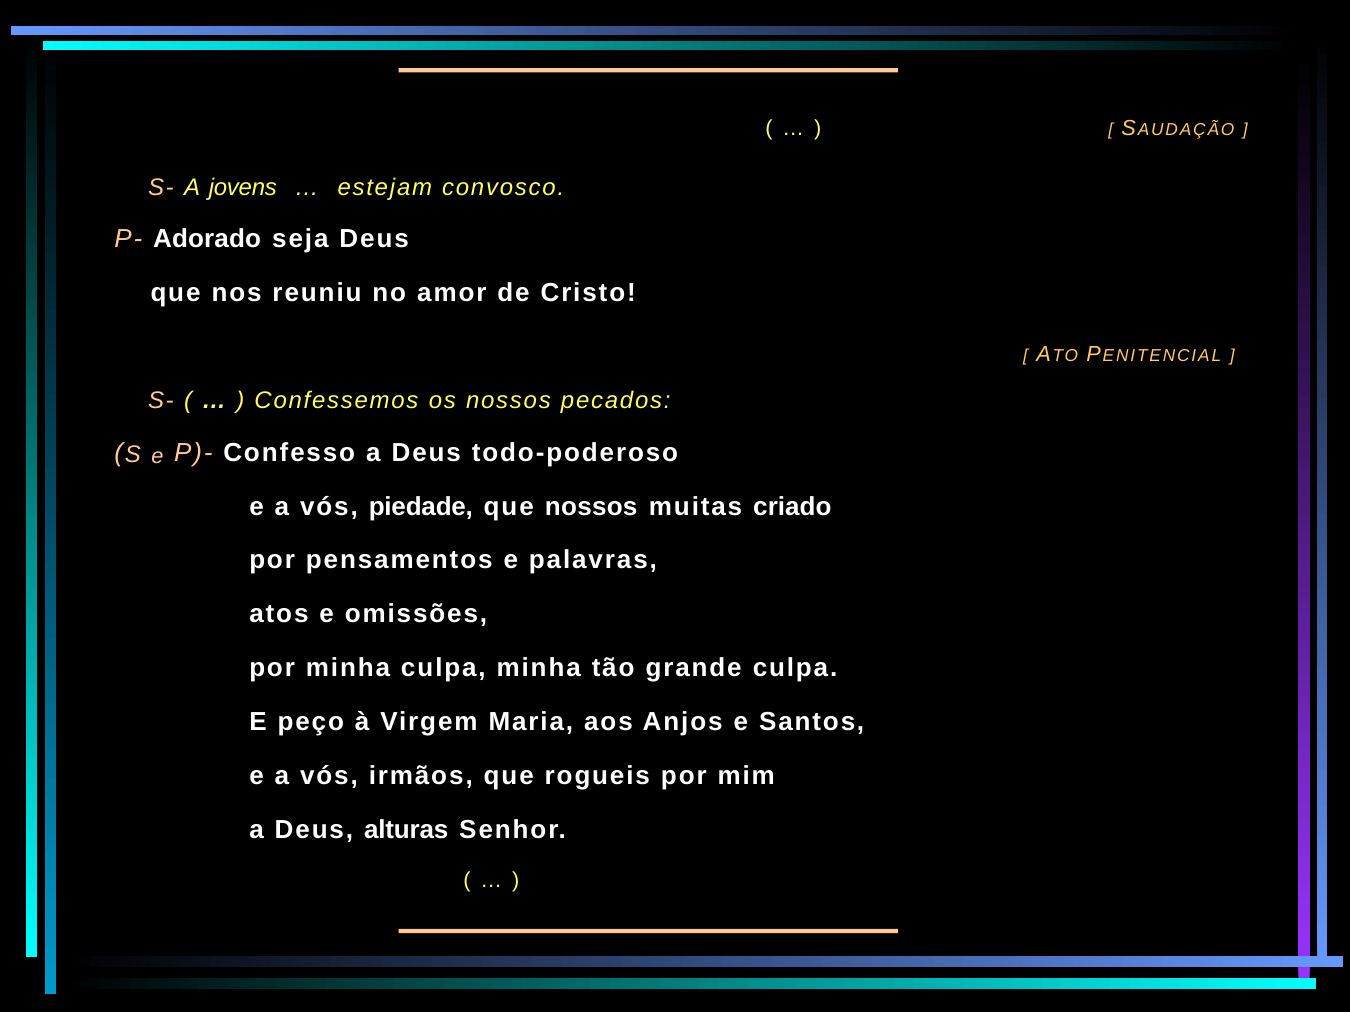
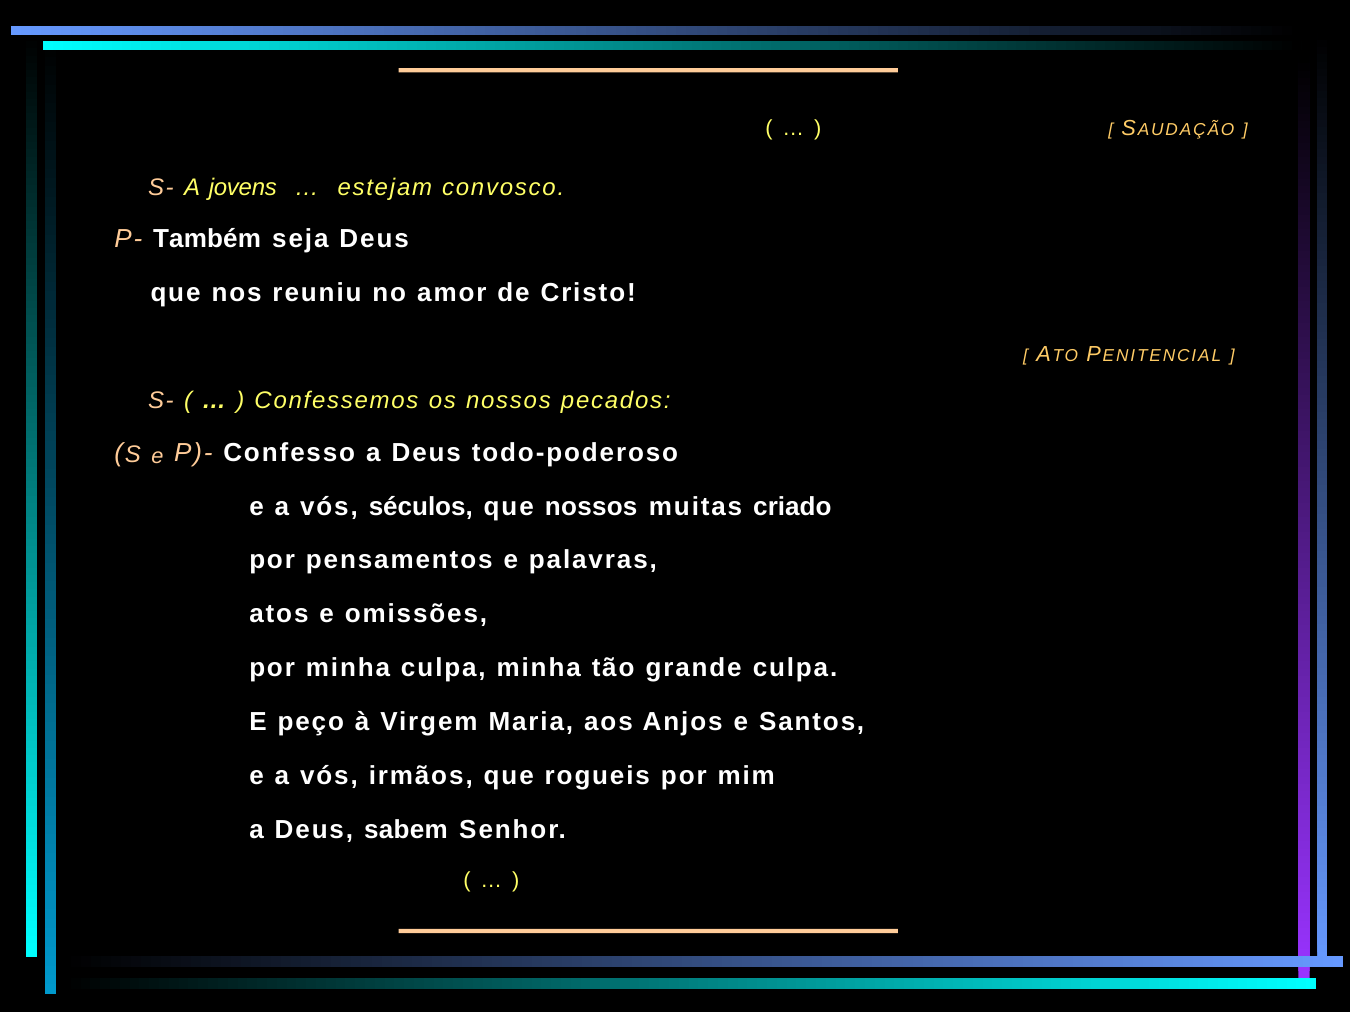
Adorado: Adorado -> Também
piedade: piedade -> séculos
alturas: alturas -> sabem
